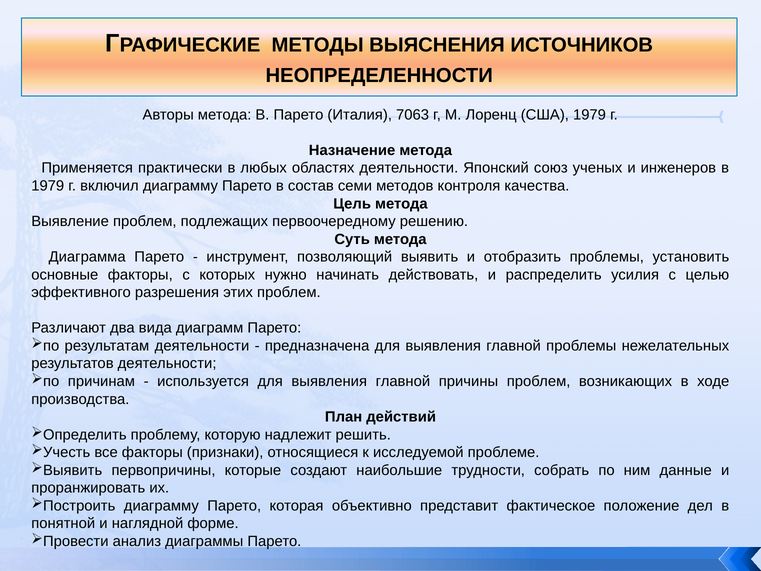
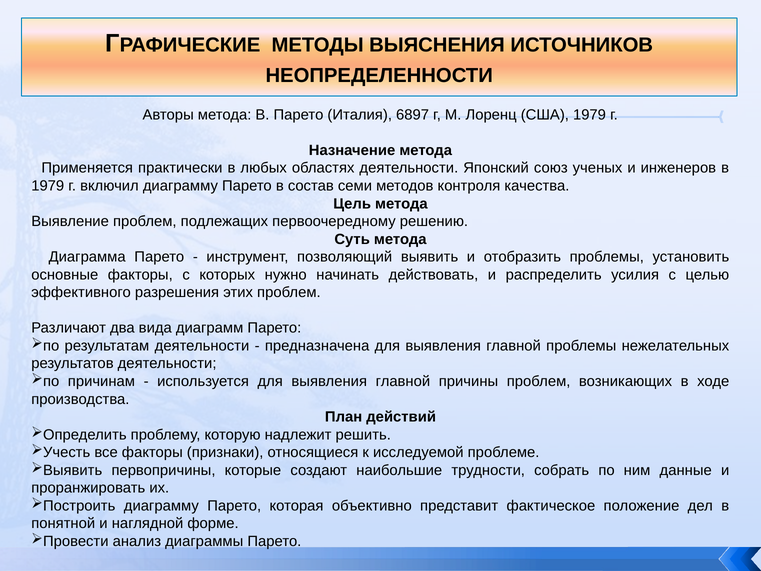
7063: 7063 -> 6897
